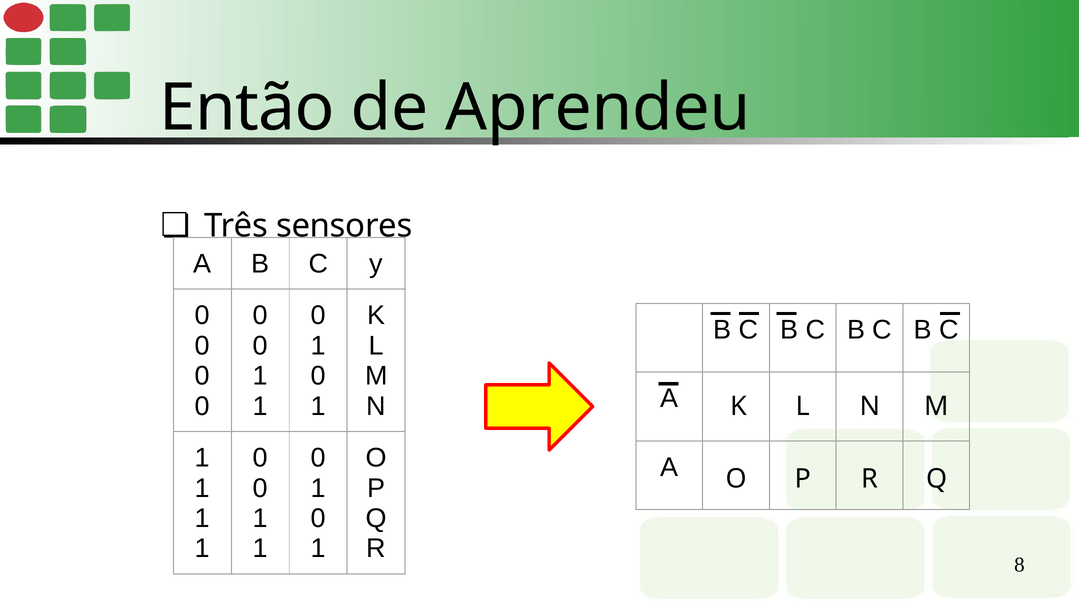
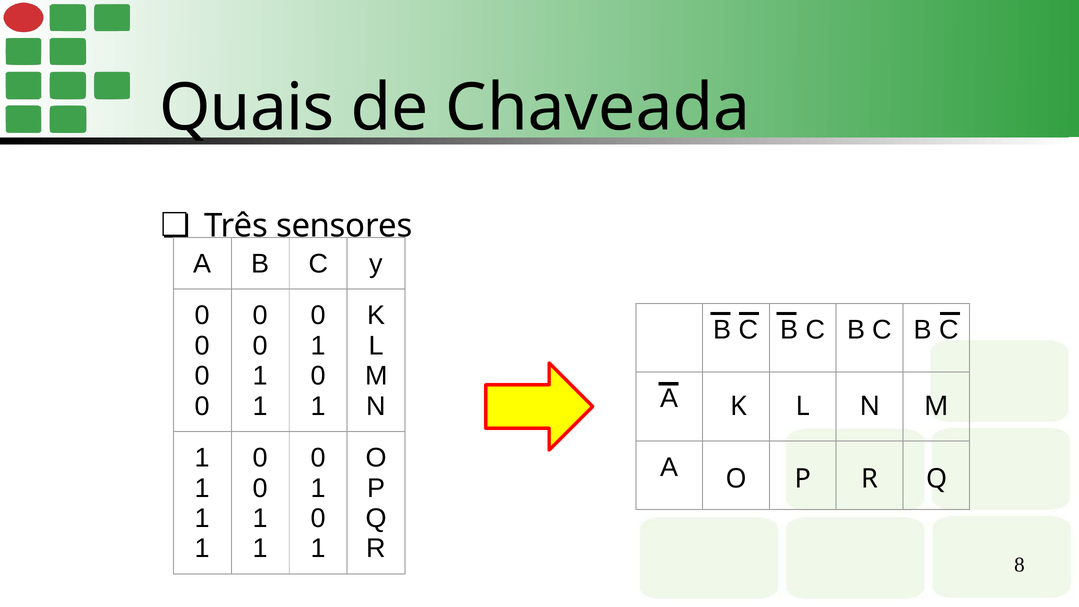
Então: Então -> Quais
Aprendeu: Aprendeu -> Chaveada
